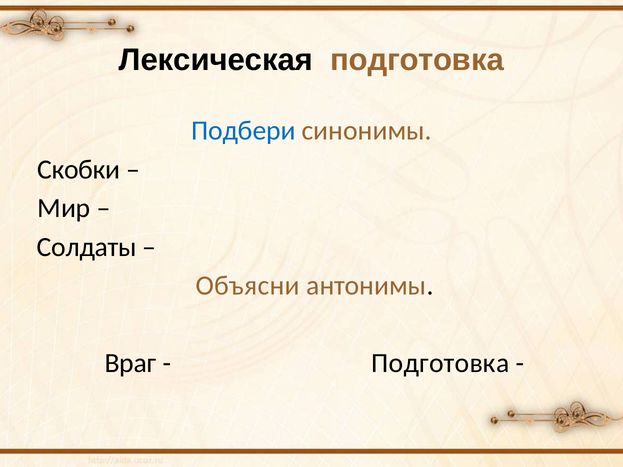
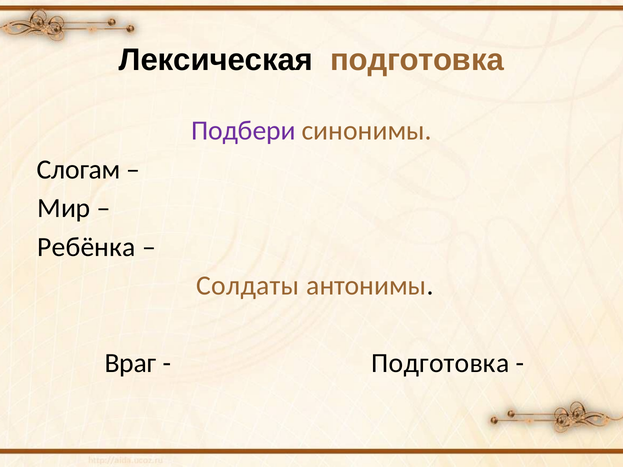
Подбери colour: blue -> purple
Скобки: Скобки -> Слогам
Солдаты: Солдаты -> Ребёнка
Объясни: Объясни -> Солдаты
